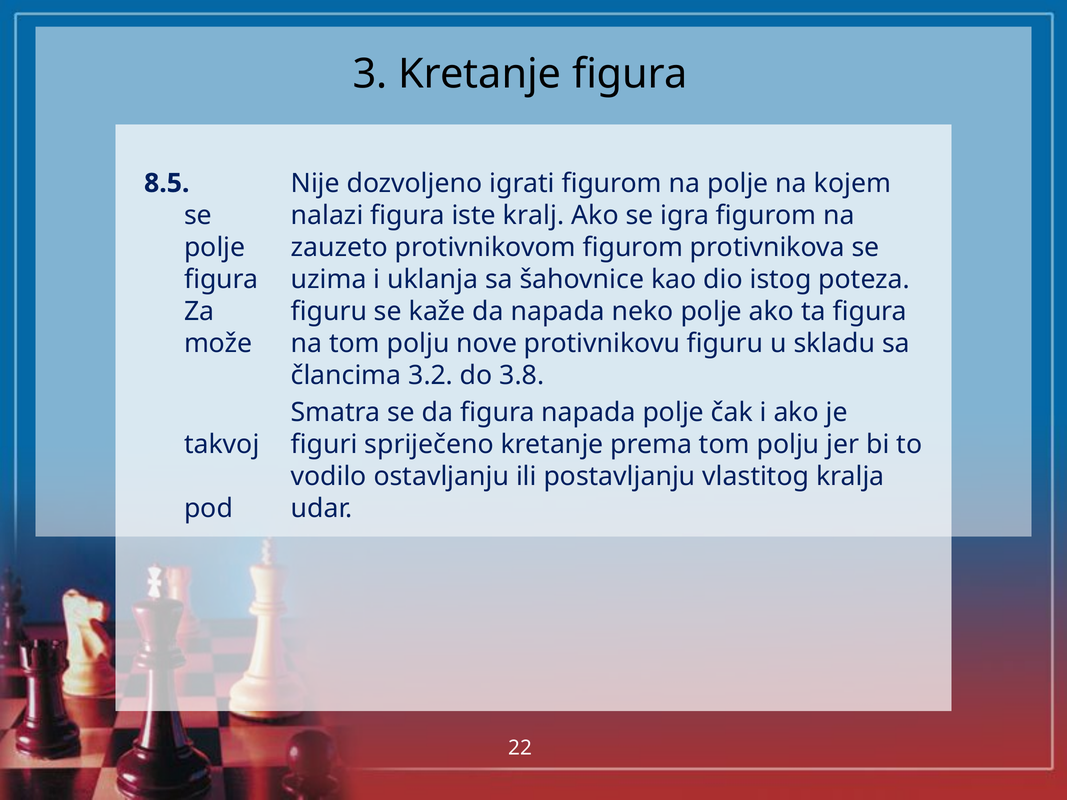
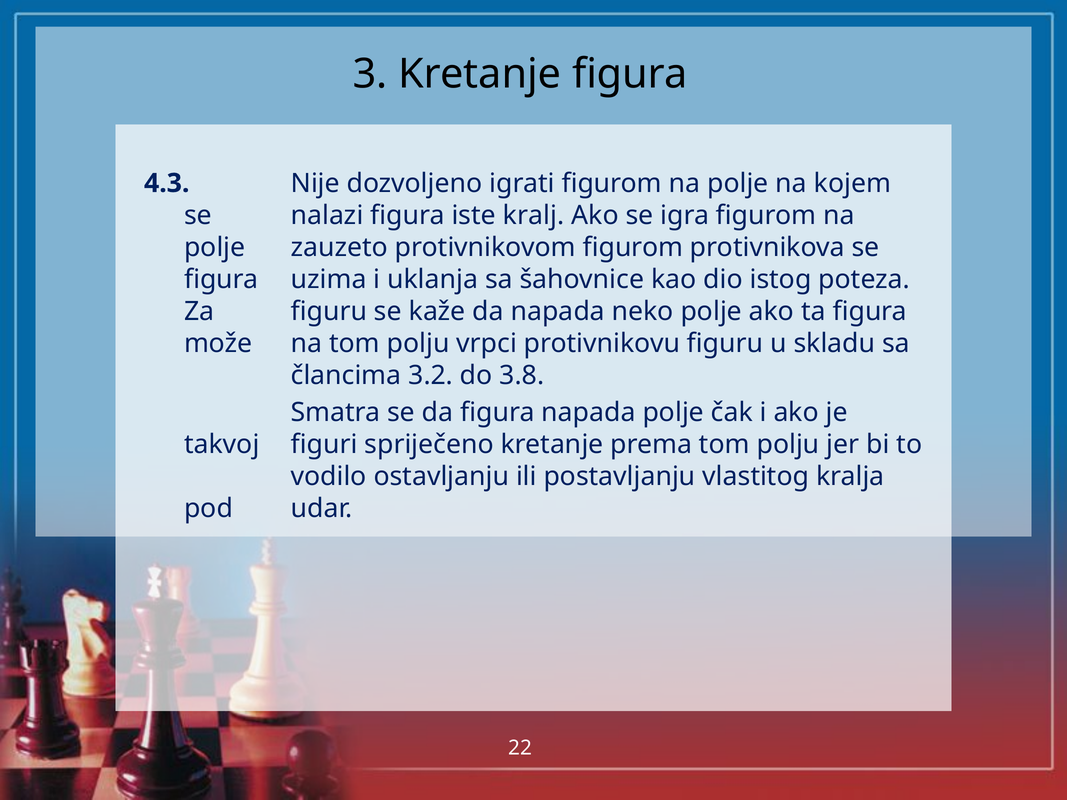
8.5: 8.5 -> 4.3
nove: nove -> vrpci
